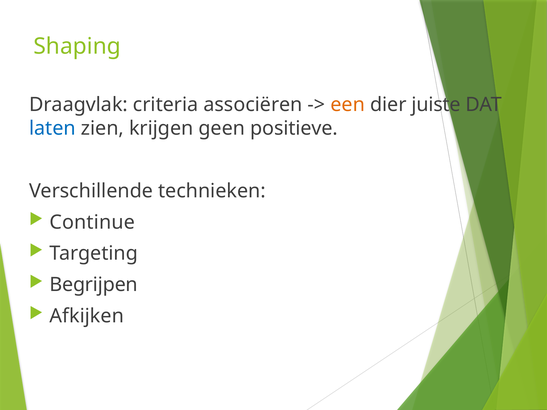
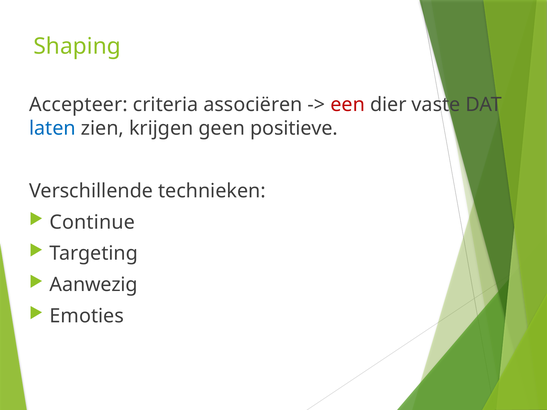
Draagvlak: Draagvlak -> Accepteer
een colour: orange -> red
juiste: juiste -> vaste
Begrijpen: Begrijpen -> Aanwezig
Afkijken: Afkijken -> Emoties
